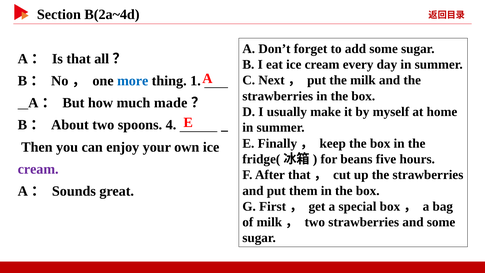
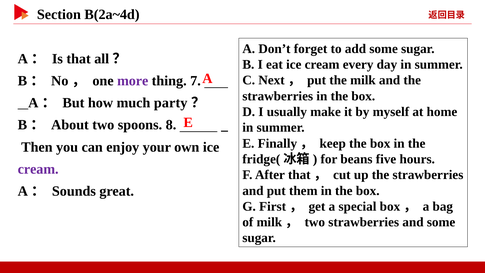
more colour: blue -> purple
1: 1 -> 7
made: made -> party
4: 4 -> 8
